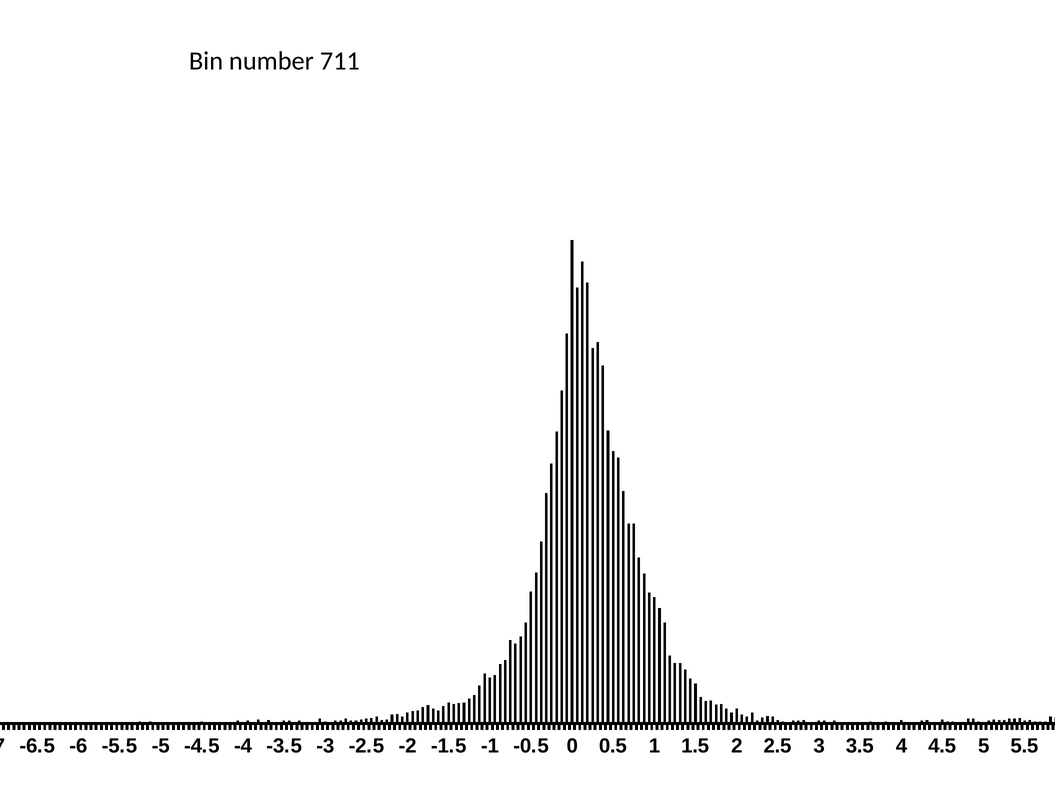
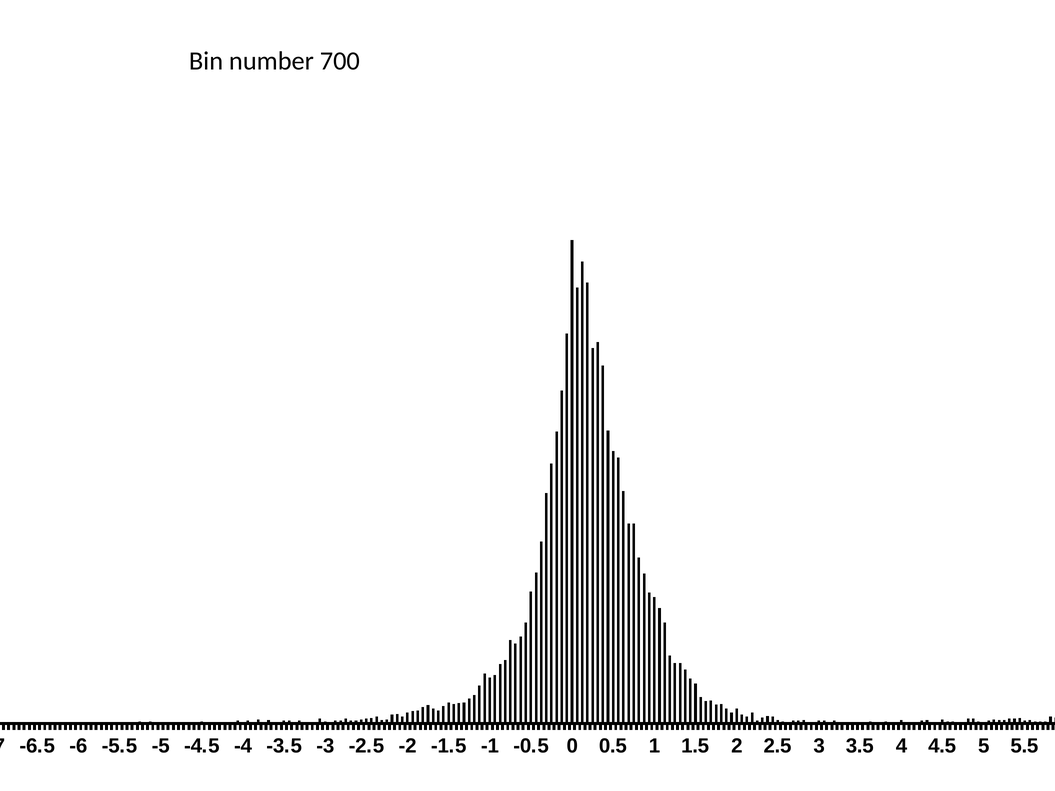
number 711: 711 -> 700
